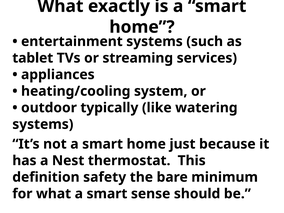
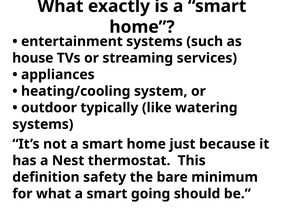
tablet: tablet -> house
sense: sense -> going
